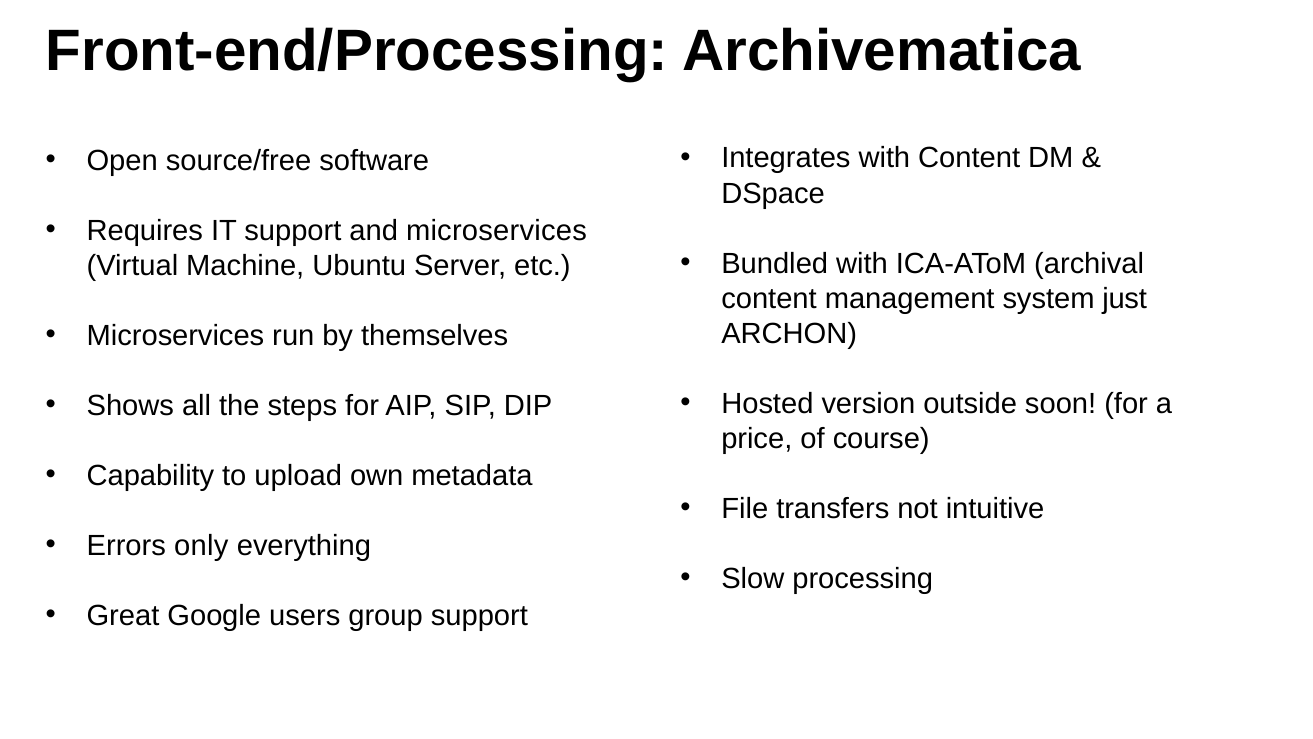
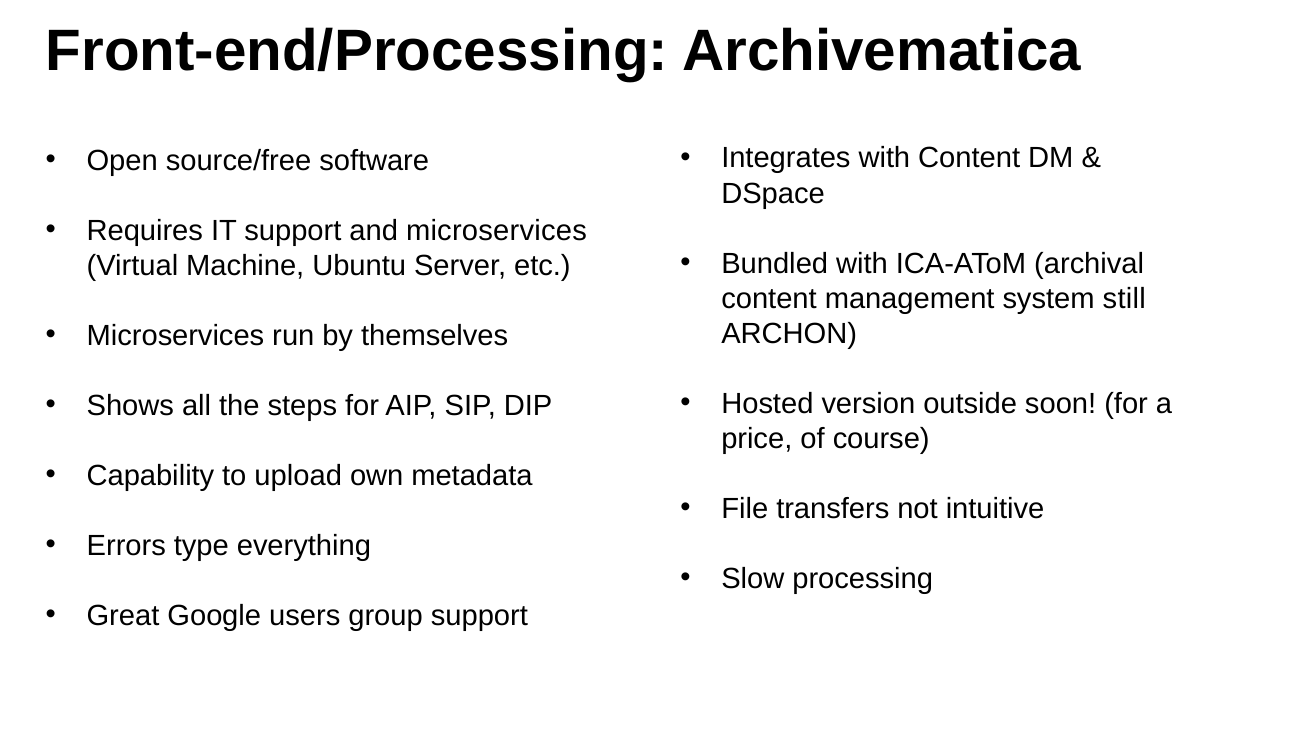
just: just -> still
only: only -> type
